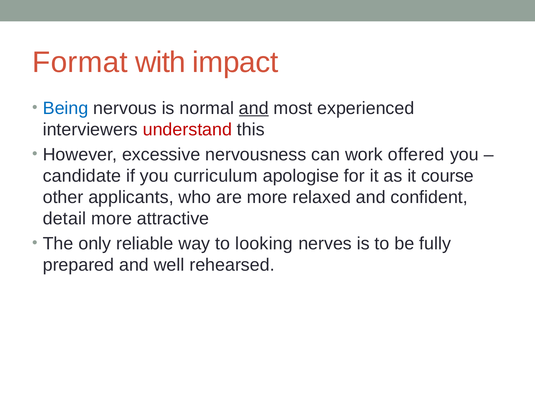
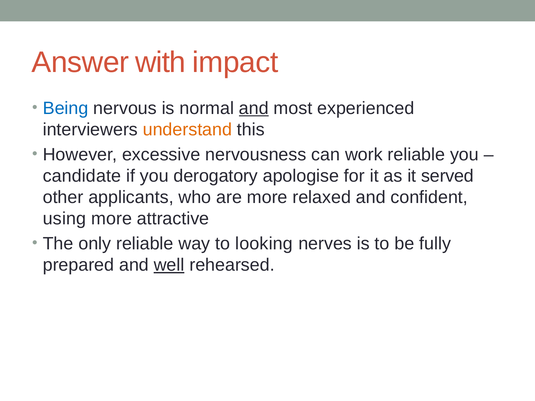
Format: Format -> Answer
understand colour: red -> orange
work offered: offered -> reliable
curriculum: curriculum -> derogatory
course: course -> served
detail: detail -> using
well underline: none -> present
